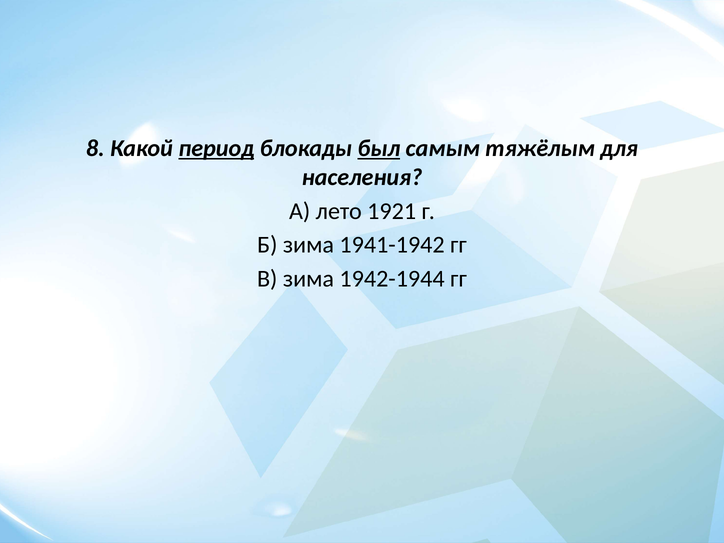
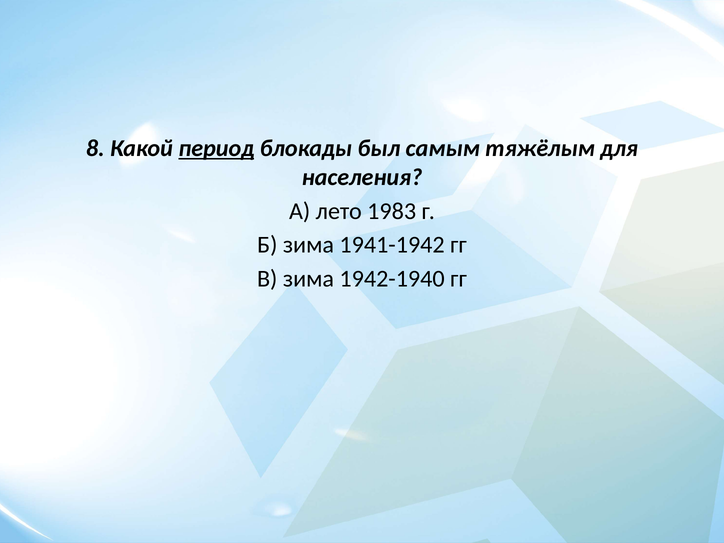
был underline: present -> none
1921: 1921 -> 1983
1942-1944: 1942-1944 -> 1942-1940
